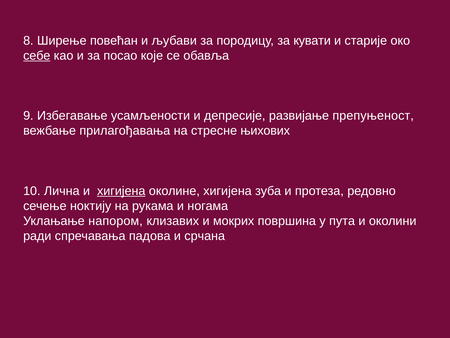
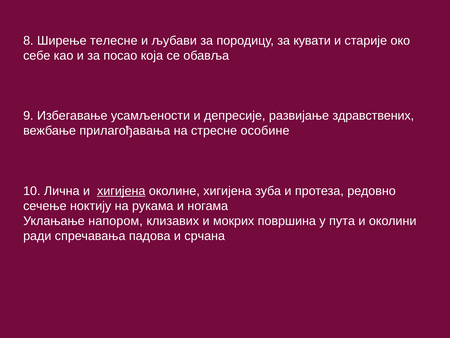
повећан: повећан -> телесне
себе underline: present -> none
које: које -> која
препуњеност: препуњеност -> здравствених
њихових: њихових -> особине
